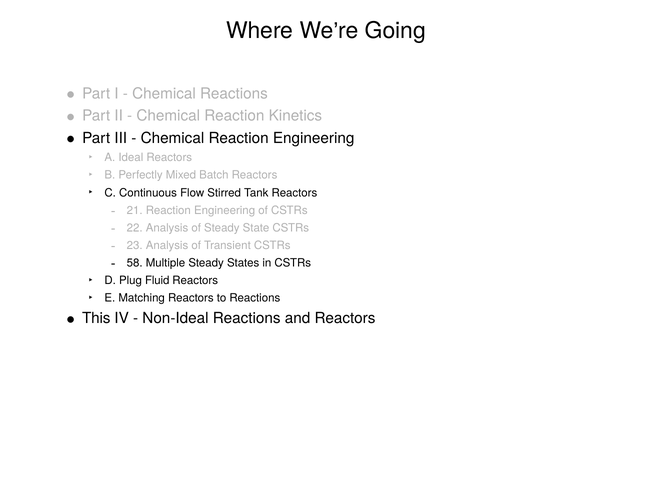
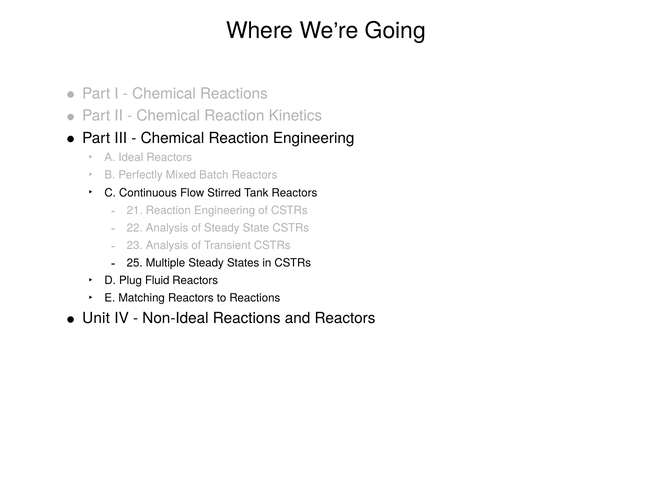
58: 58 -> 25
This: This -> Unit
